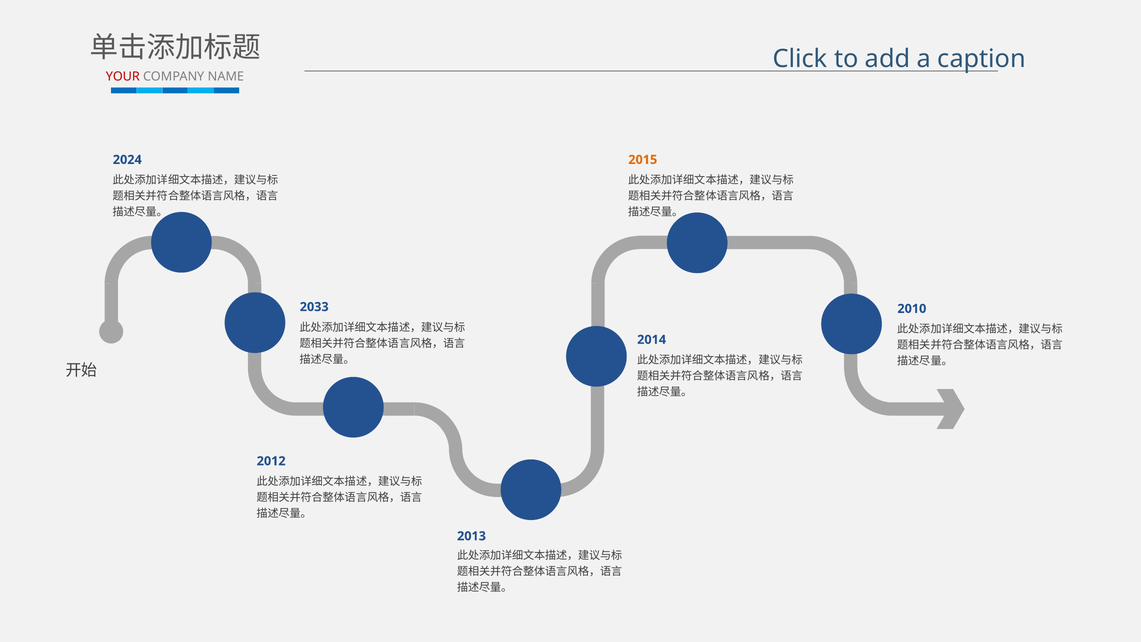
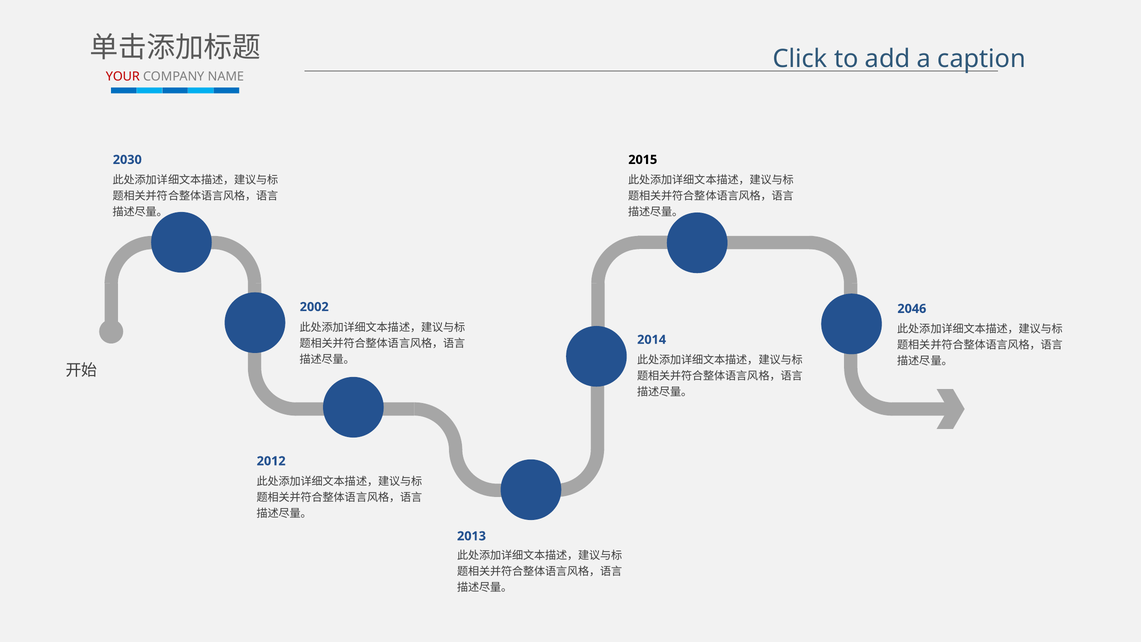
2024: 2024 -> 2030
2015 colour: orange -> black
2033: 2033 -> 2002
2010: 2010 -> 2046
